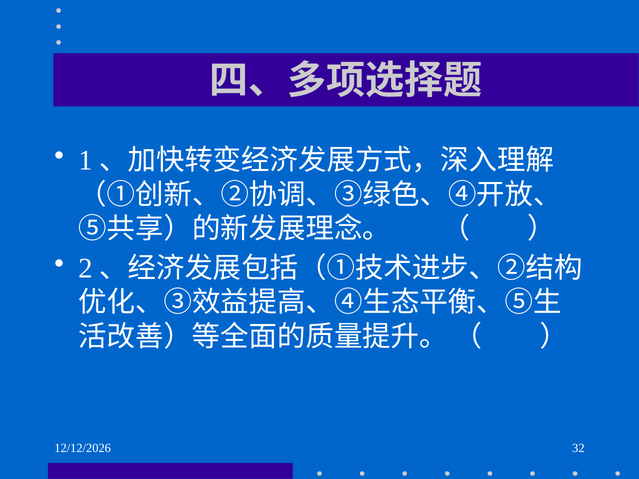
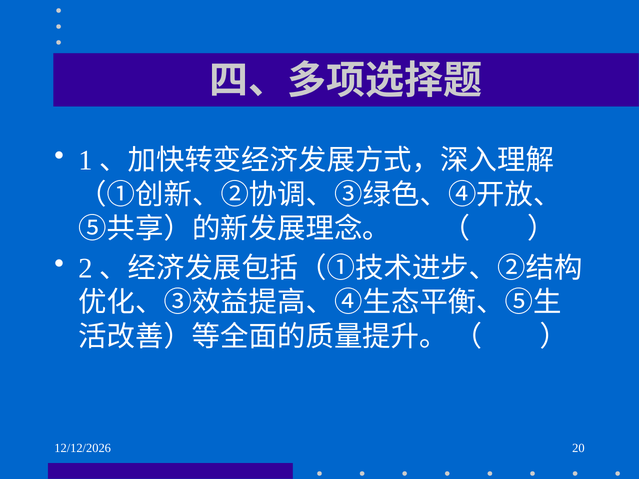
32: 32 -> 20
